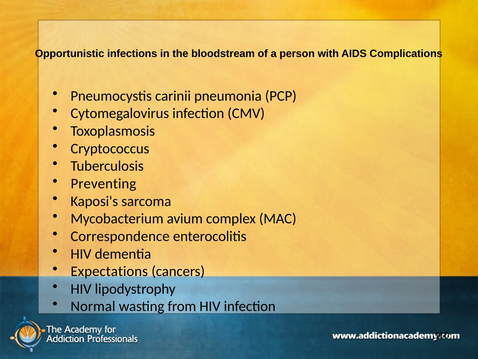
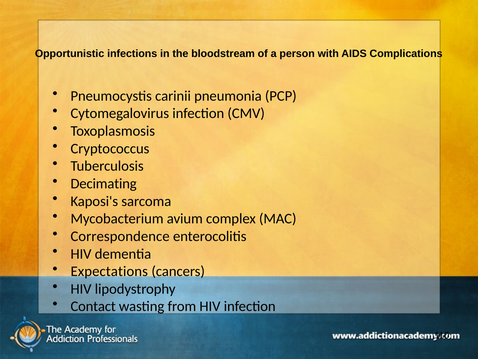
Preventing: Preventing -> Decimating
Normal: Normal -> Contact
